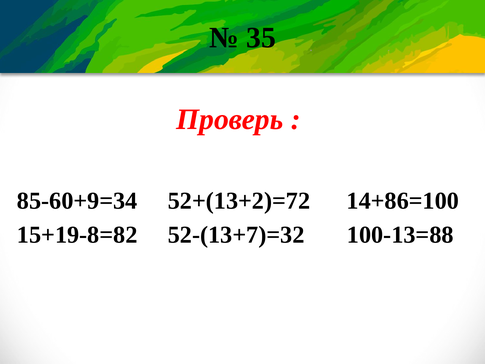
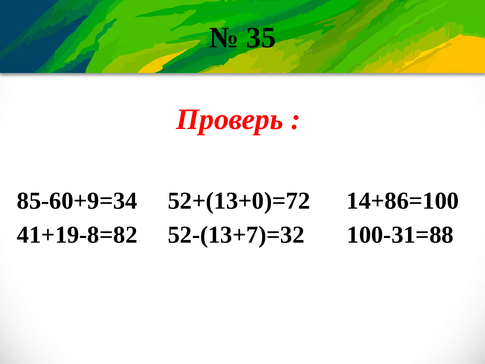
52+(13+2)=72: 52+(13+2)=72 -> 52+(13+0)=72
15+19-8=82: 15+19-8=82 -> 41+19-8=82
100-13=88: 100-13=88 -> 100-31=88
